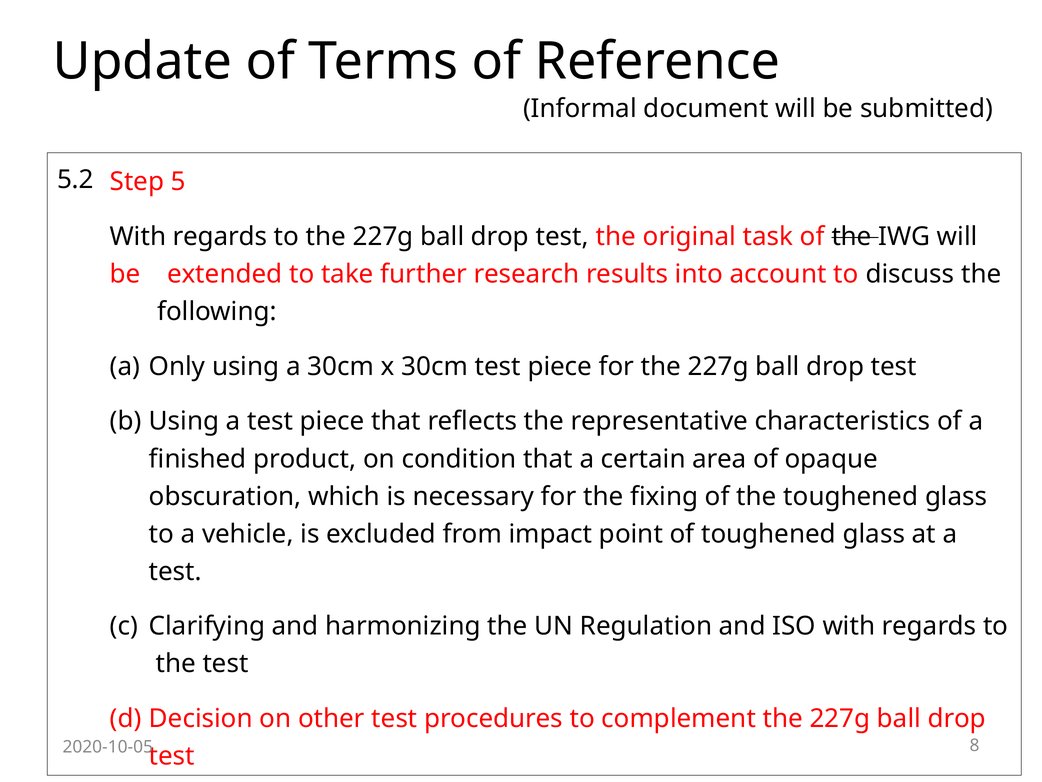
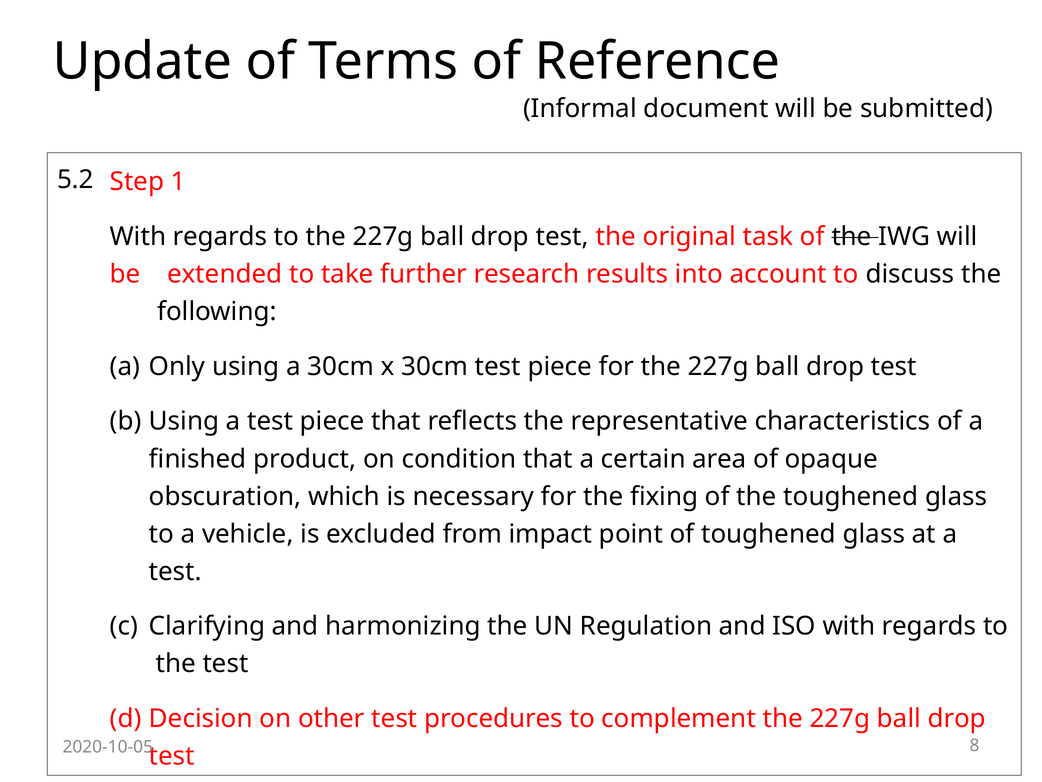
5: 5 -> 1
